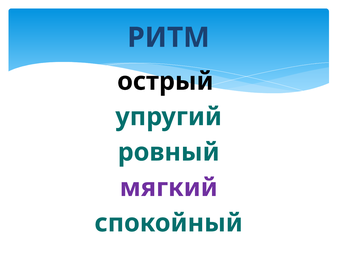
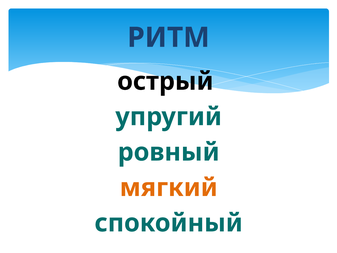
мягкий colour: purple -> orange
